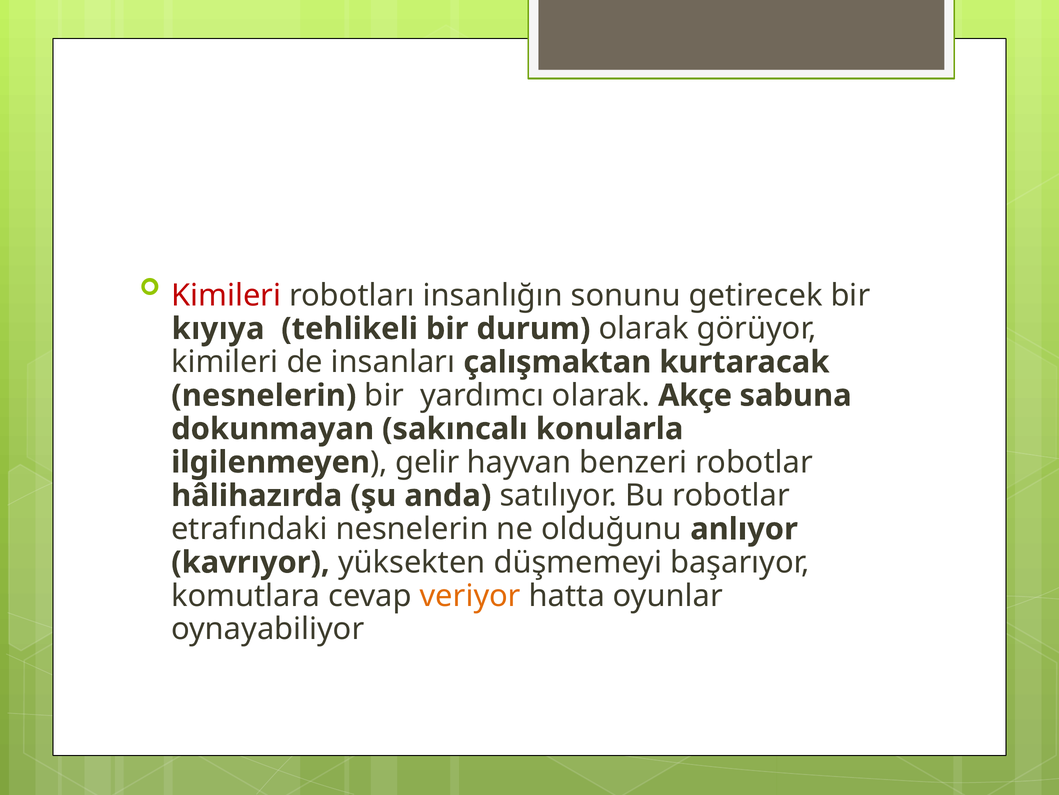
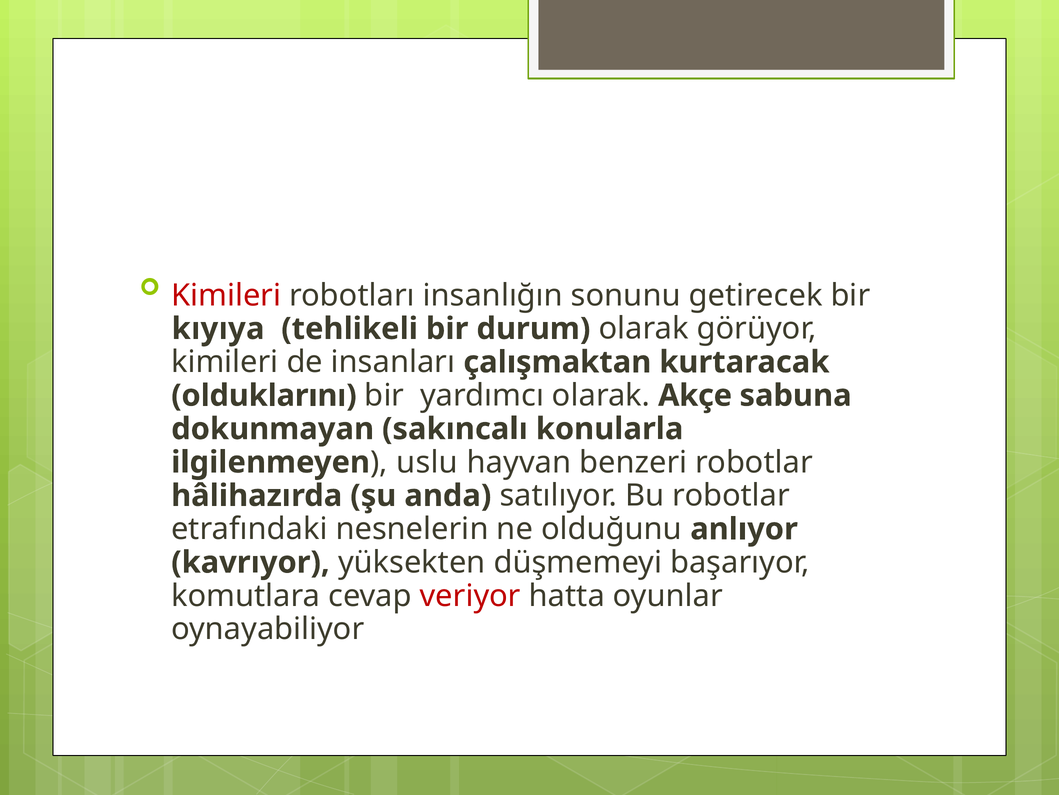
nesnelerin at (264, 395): nesnelerin -> olduklarını
gelir: gelir -> uslu
veriyor colour: orange -> red
